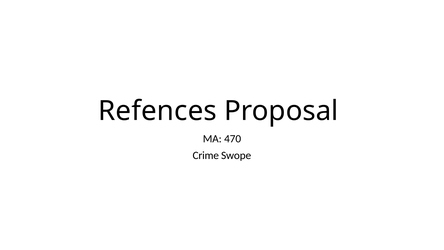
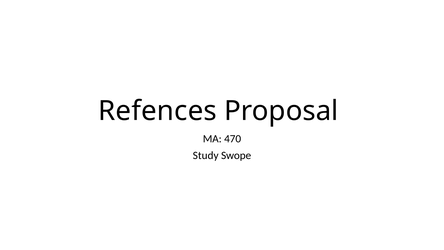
Crime: Crime -> Study
